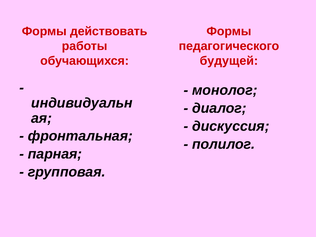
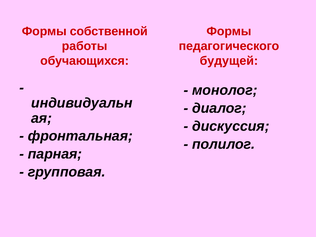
действовать: действовать -> собственной
